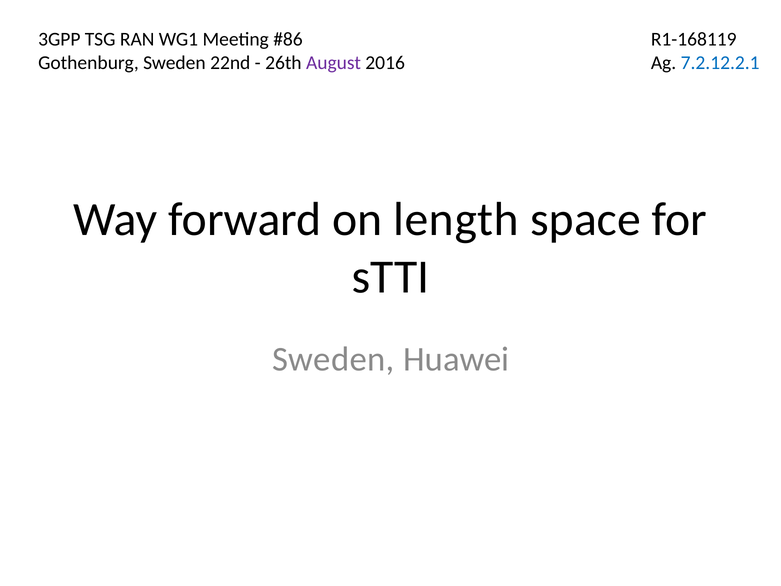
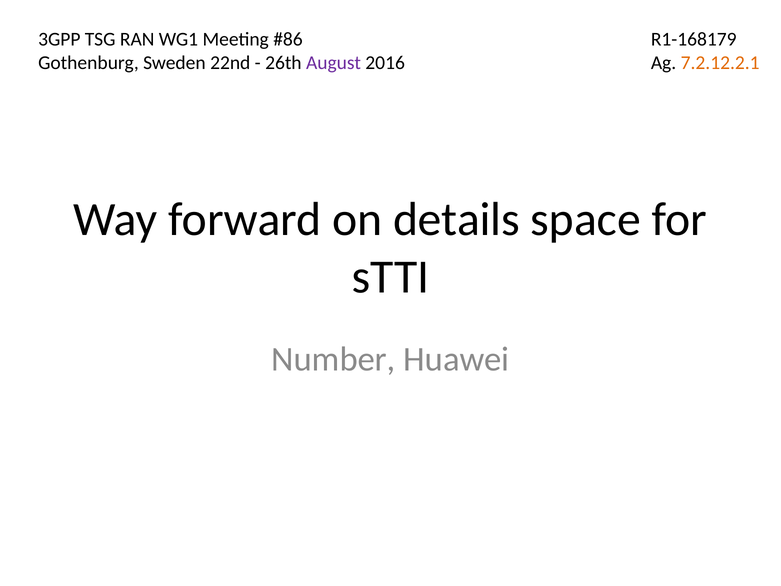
R1-168119: R1-168119 -> R1-168179
7.2.12.2.1 colour: blue -> orange
length: length -> details
Sweden at (333, 359): Sweden -> Number
